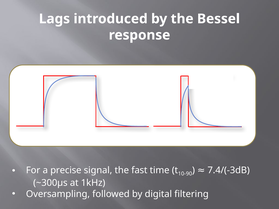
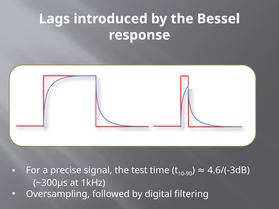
fast: fast -> test
7.4/(-3dB: 7.4/(-3dB -> 4.6/(-3dB
